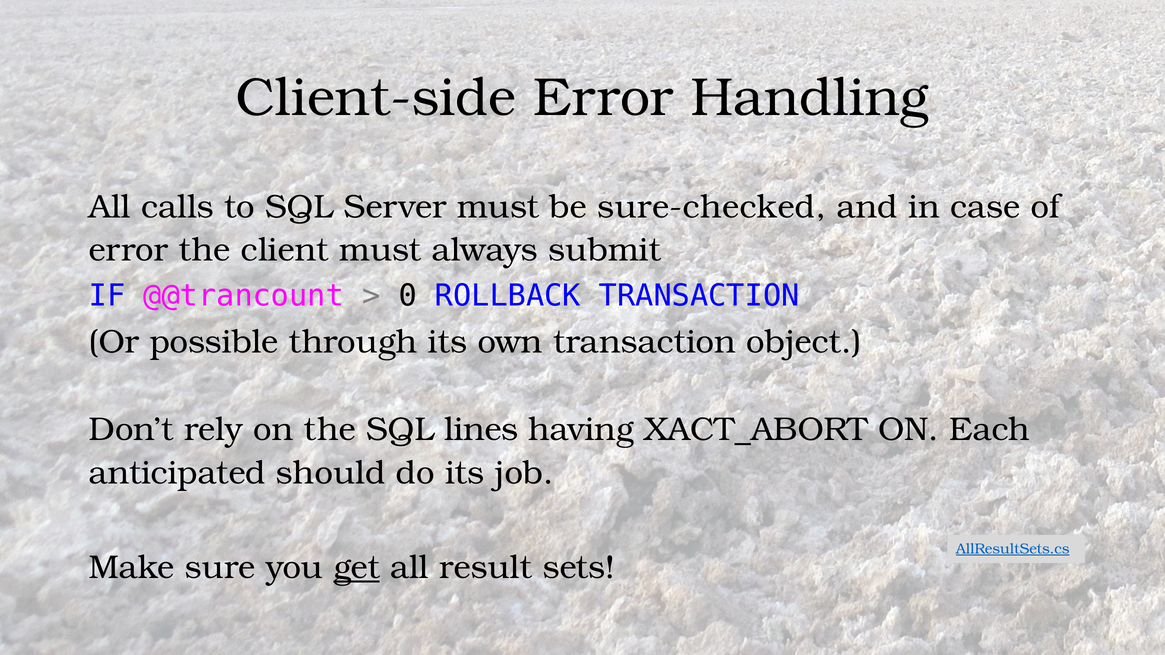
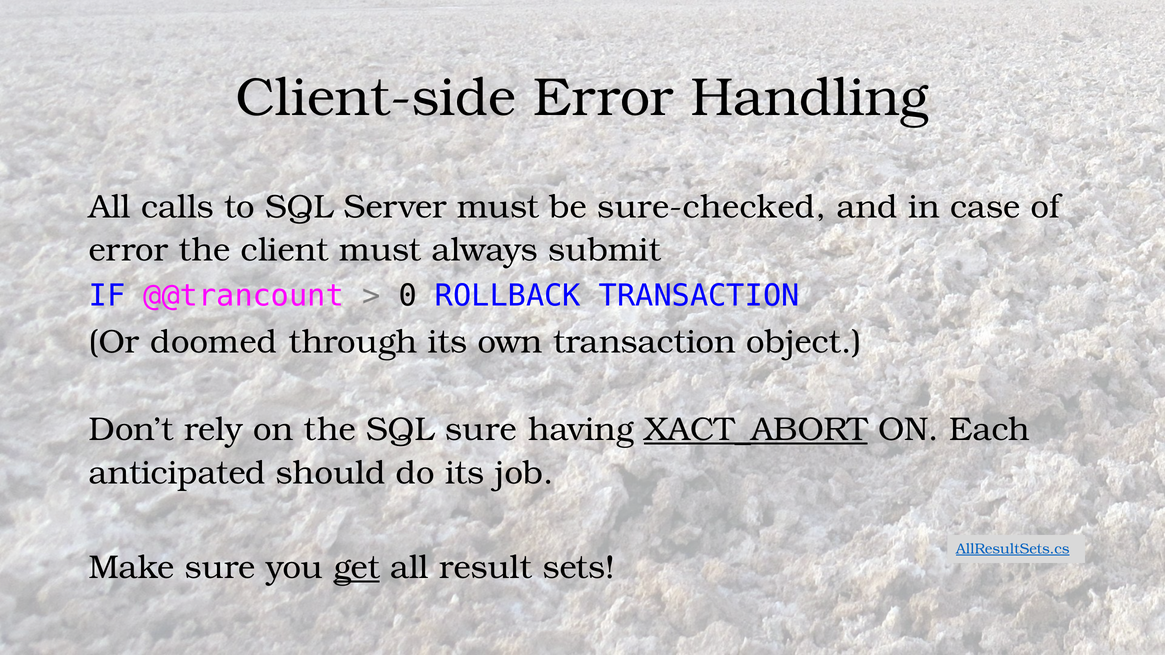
possible: possible -> doomed
SQL lines: lines -> sure
XACT_ABORT underline: none -> present
